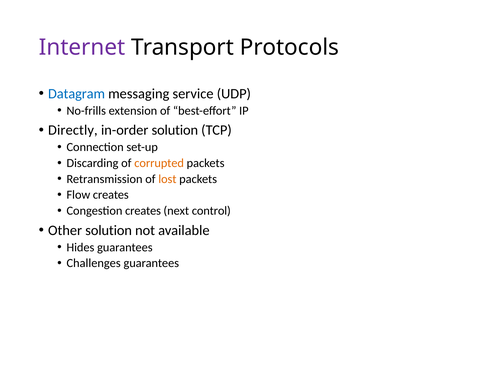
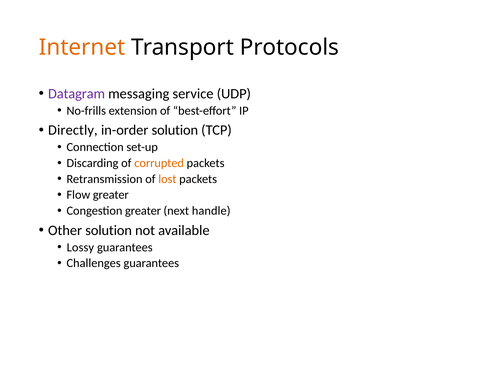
Internet colour: purple -> orange
Datagram colour: blue -> purple
Flow creates: creates -> greater
Congestion creates: creates -> greater
control: control -> handle
Hides: Hides -> Lossy
